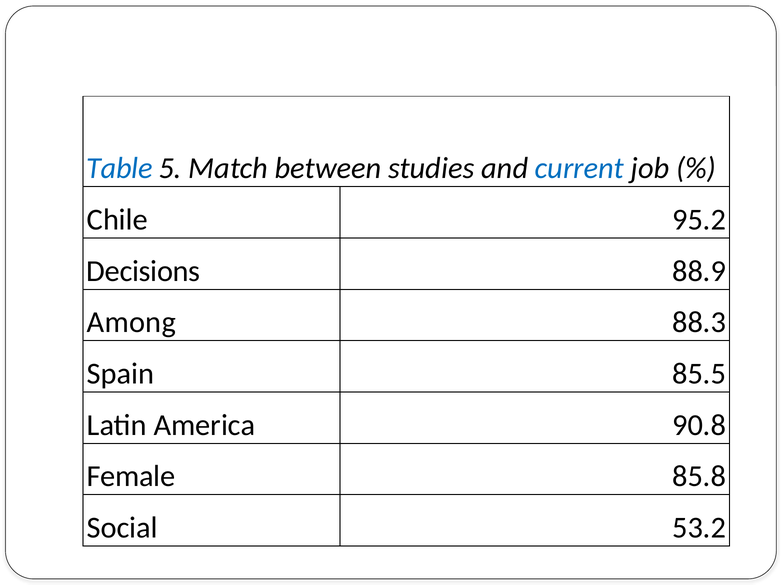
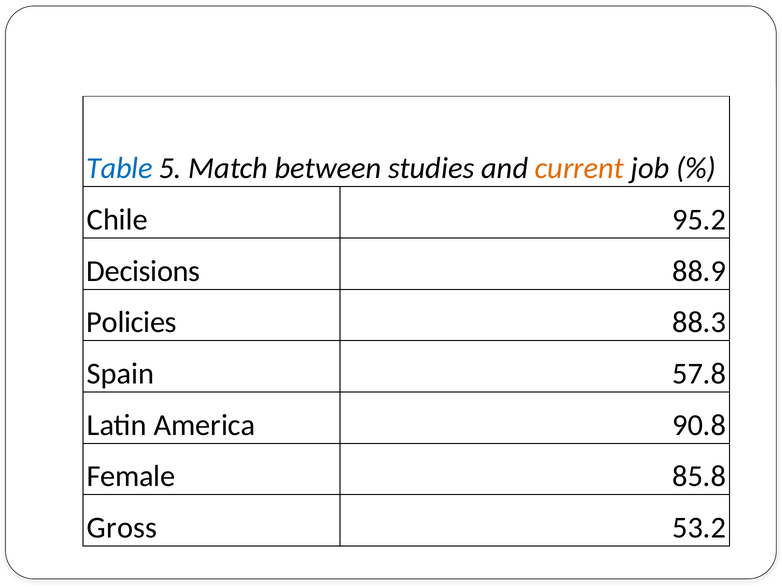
current colour: blue -> orange
Among: Among -> Policies
85.5: 85.5 -> 57.8
Social: Social -> Gross
